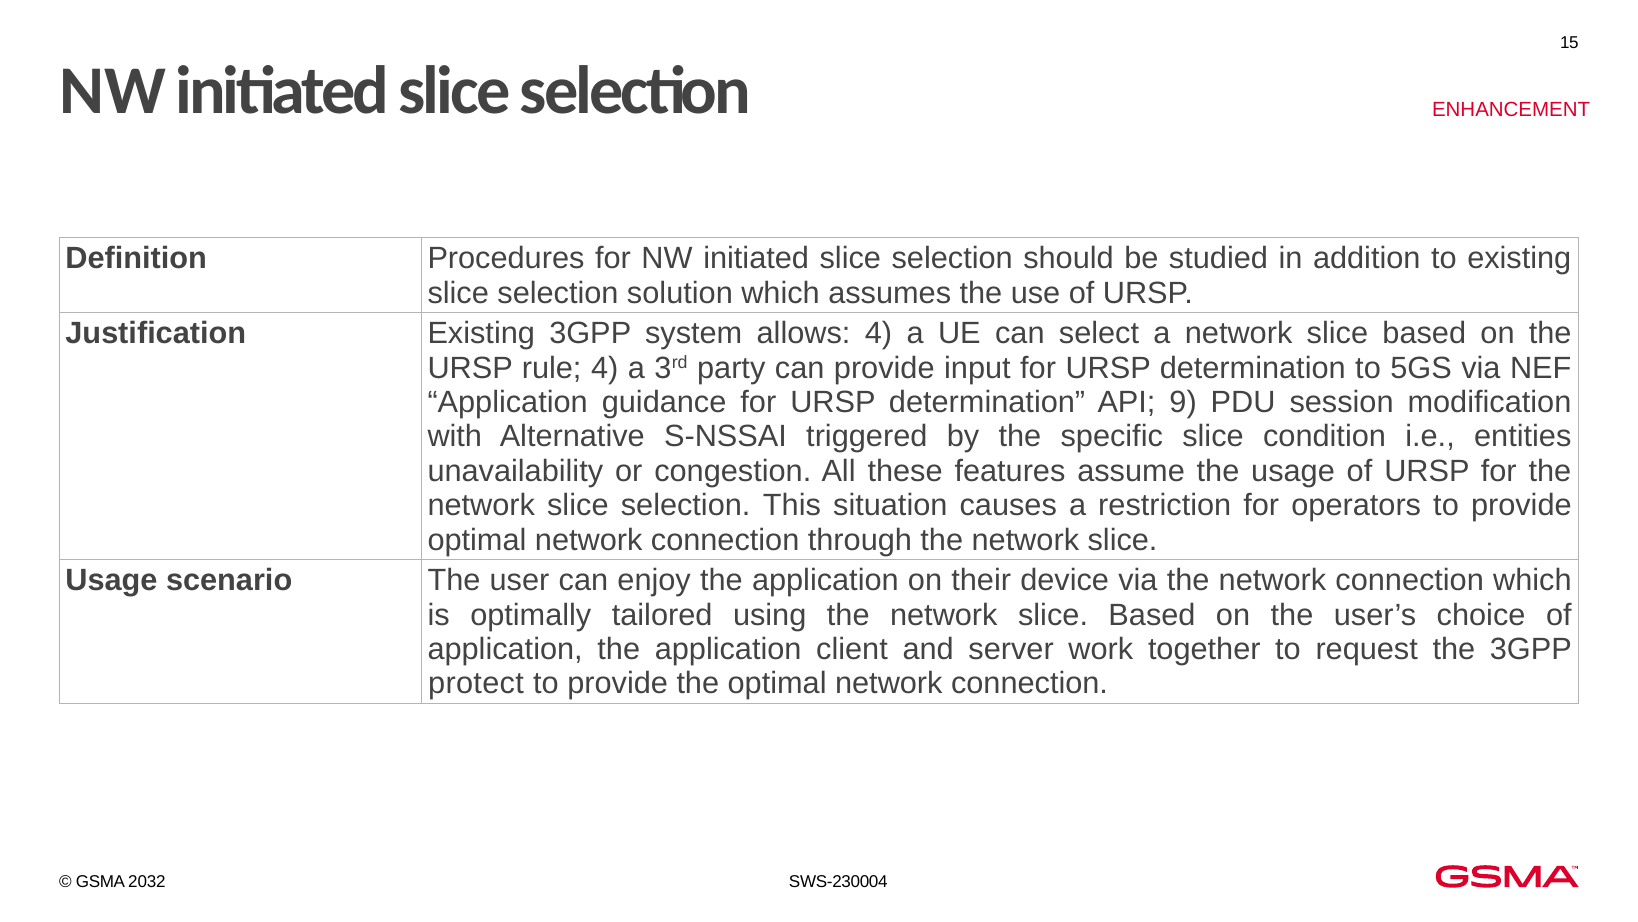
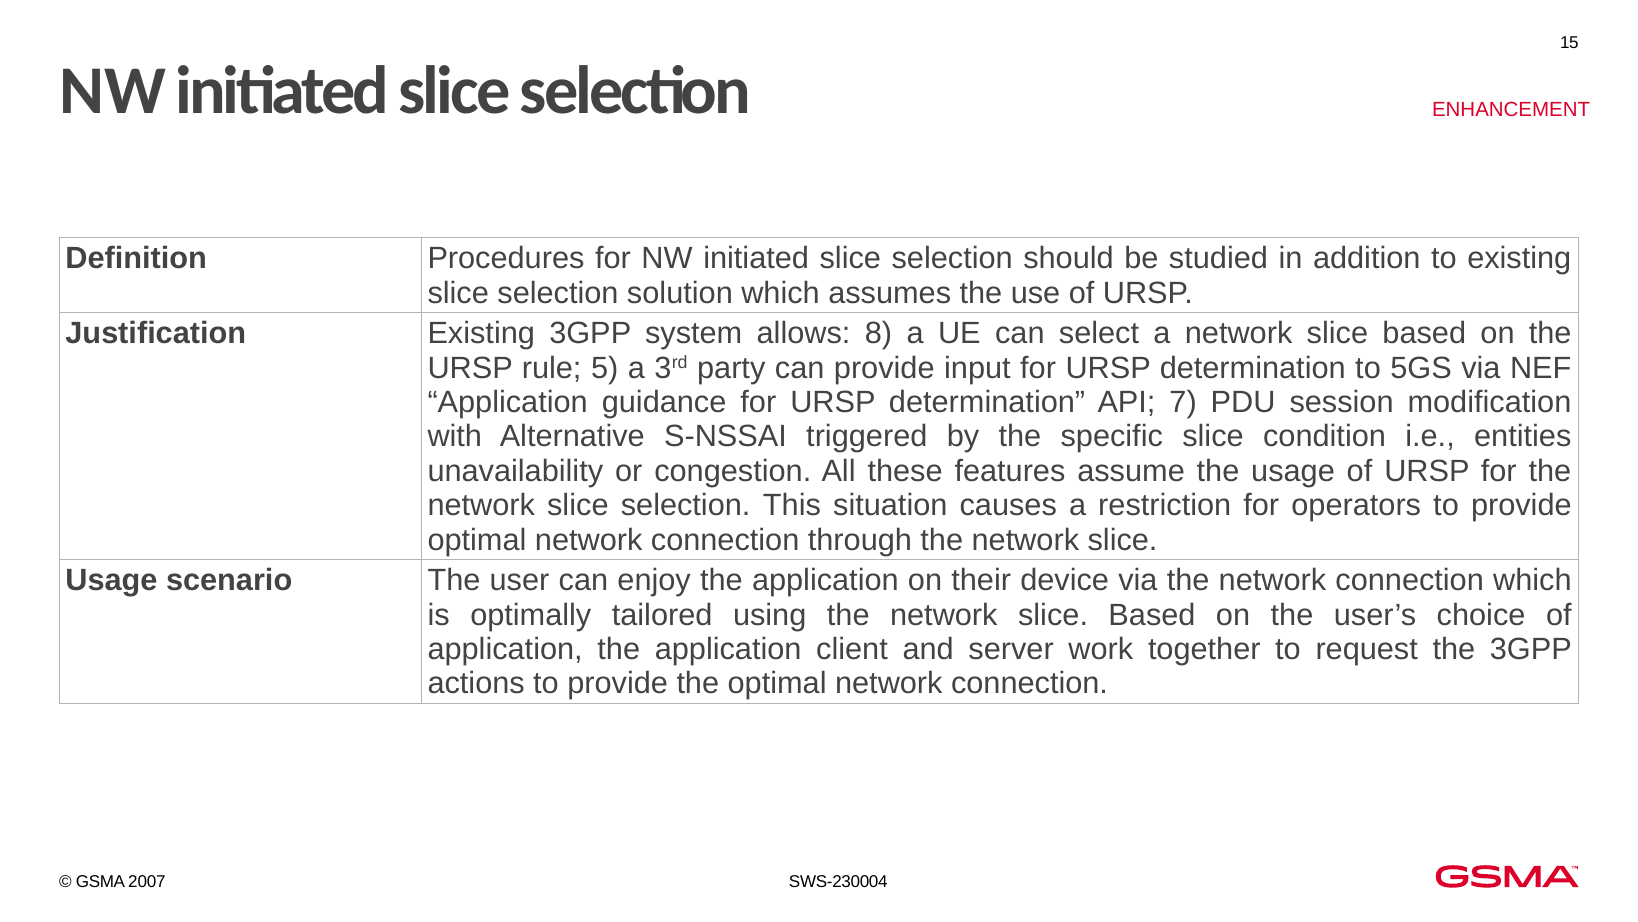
allows 4: 4 -> 8
rule 4: 4 -> 5
9: 9 -> 7
protect: protect -> actions
2032: 2032 -> 2007
